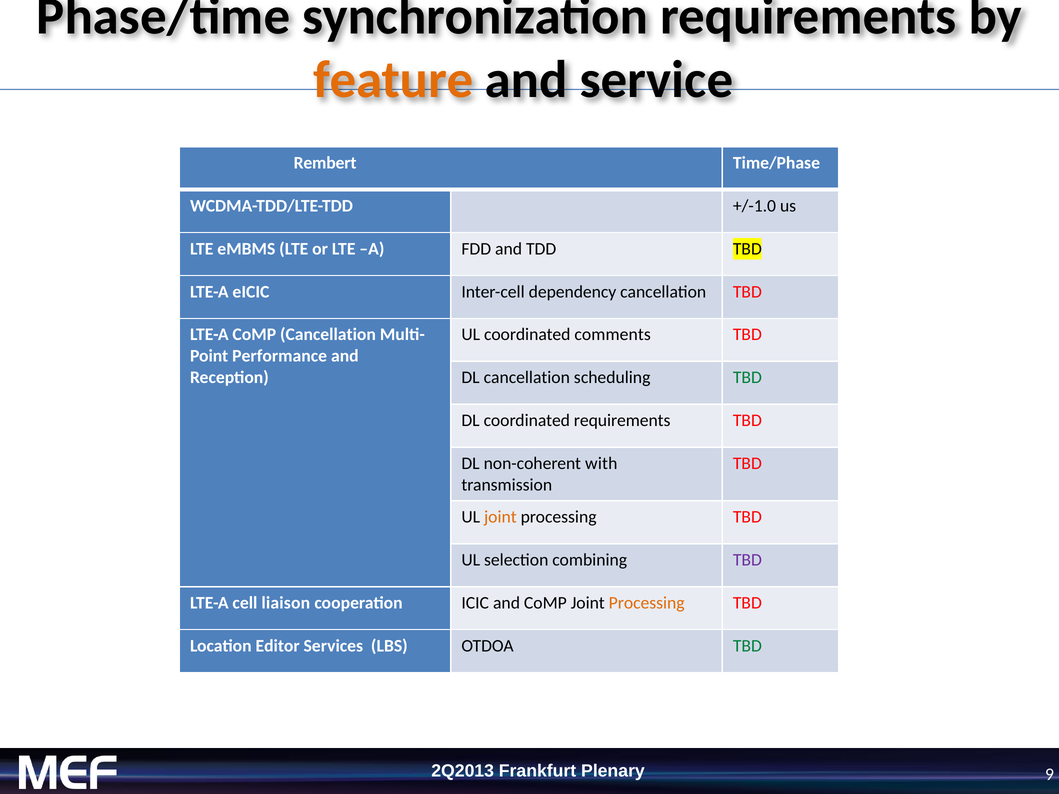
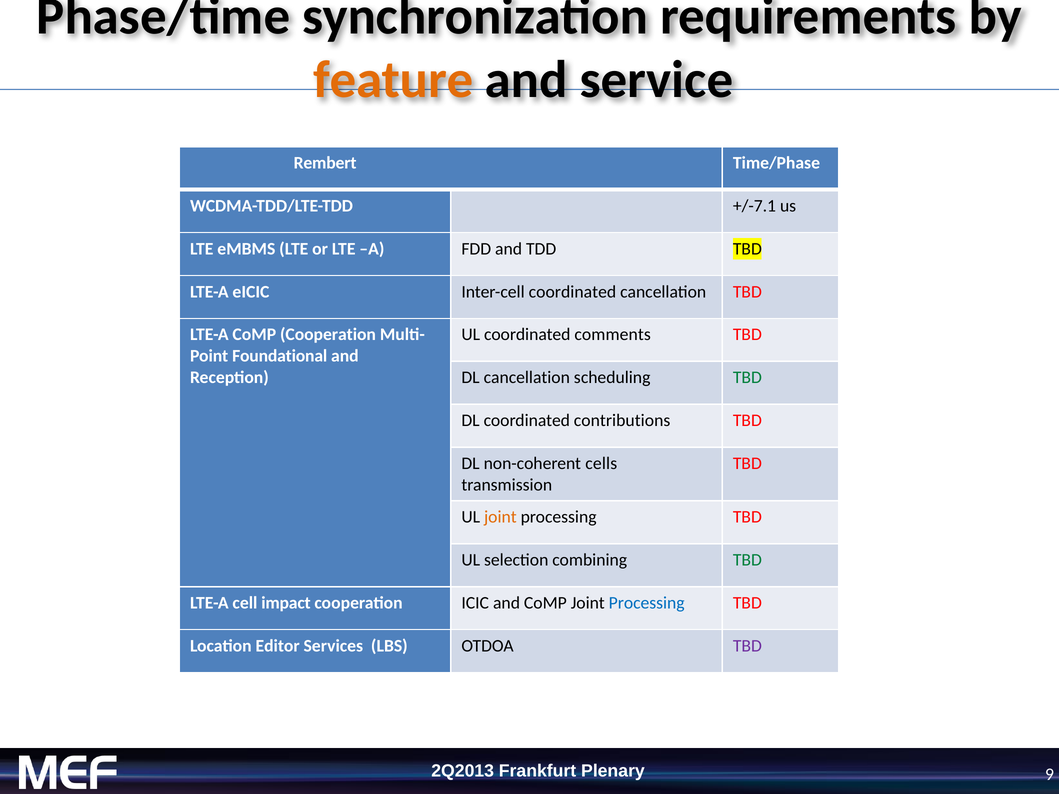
+/-1.0: +/-1.0 -> +/-7.1
Inter-cell dependency: dependency -> coordinated
CoMP Cancellation: Cancellation -> Cooperation
Performance: Performance -> Foundational
coordinated requirements: requirements -> contributions
with: with -> cells
TBD at (747, 560) colour: purple -> green
liaison: liaison -> impact
Processing at (647, 603) colour: orange -> blue
TBD at (747, 646) colour: green -> purple
